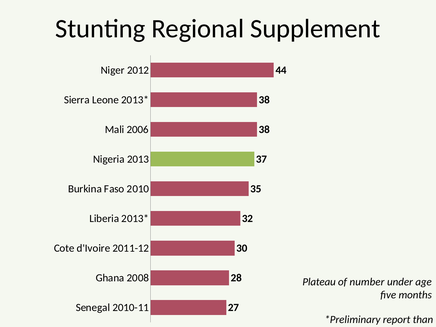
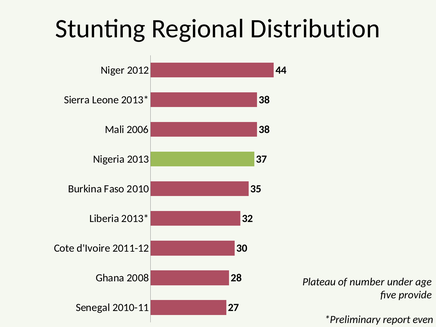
Supplement: Supplement -> Distribution
months: months -> provide
than: than -> even
